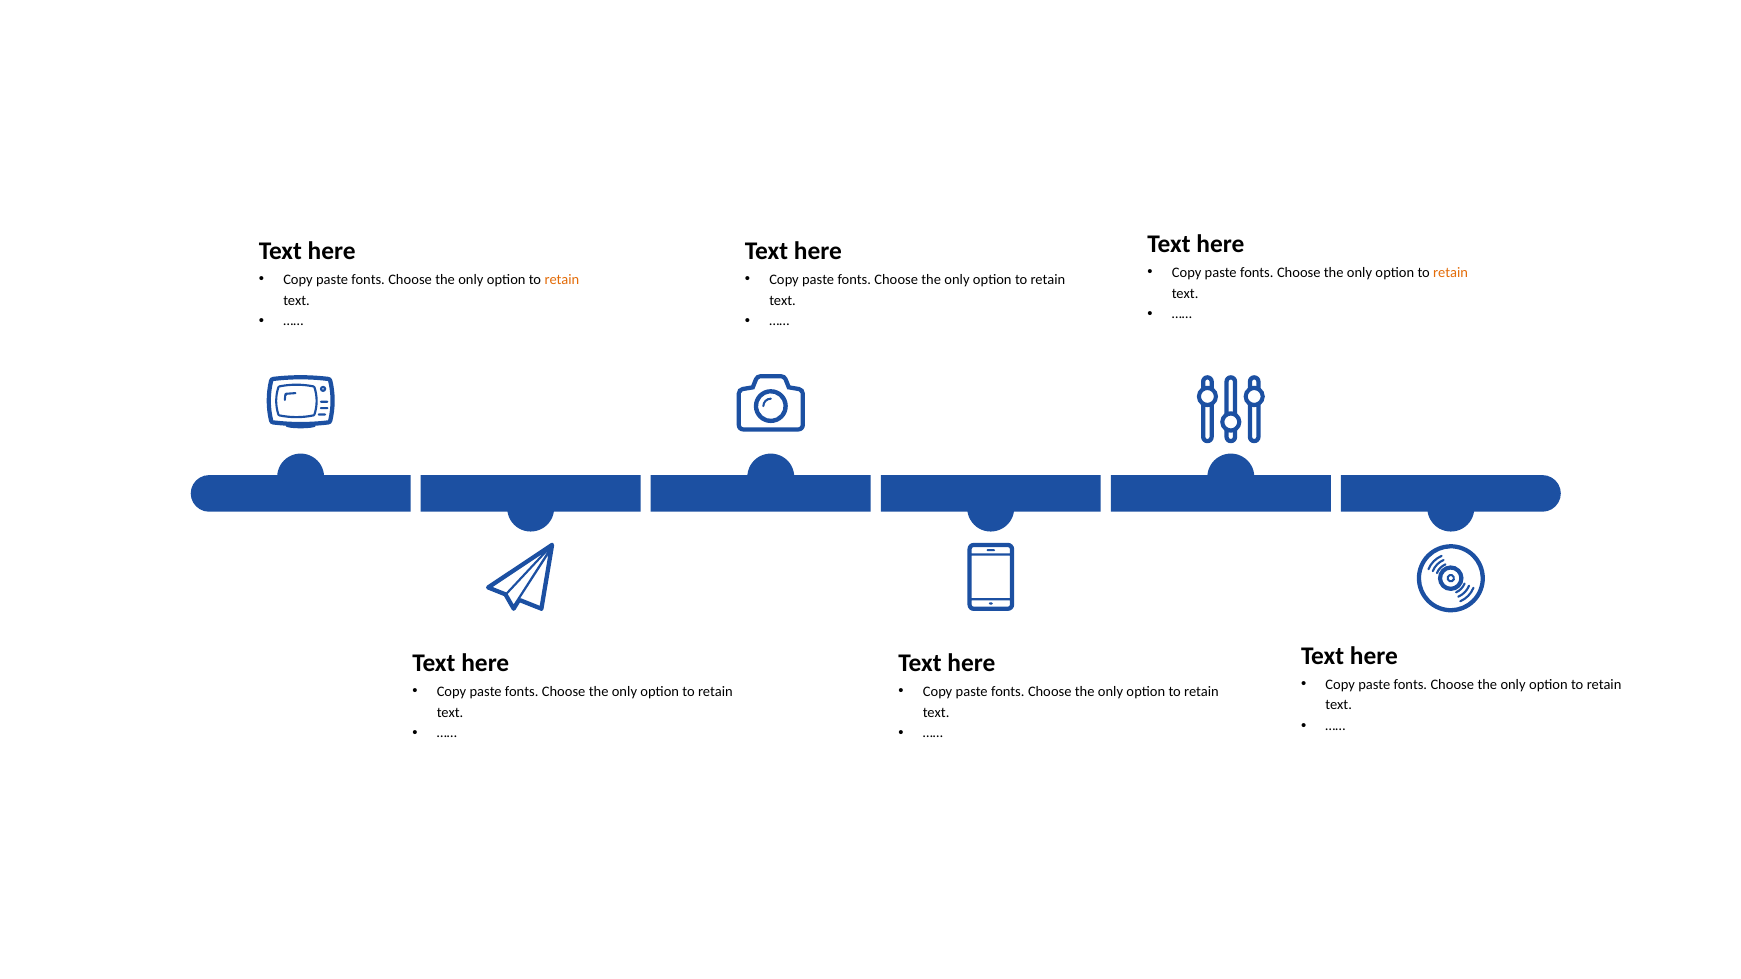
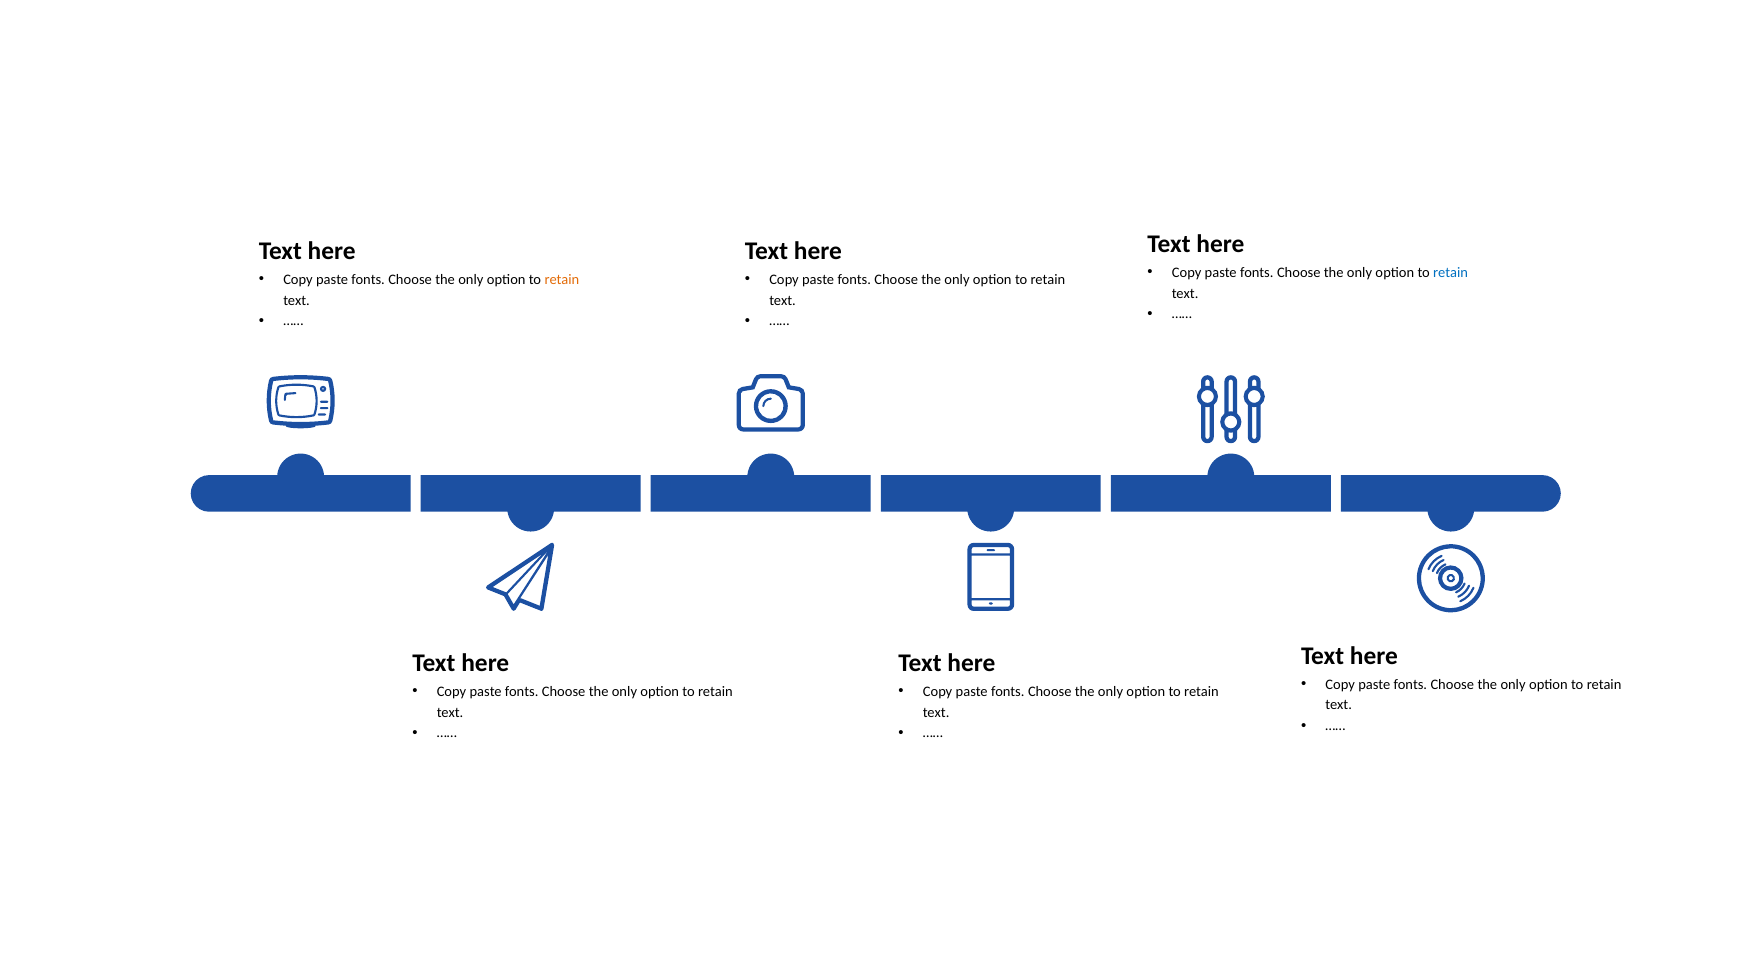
retain at (1451, 273) colour: orange -> blue
